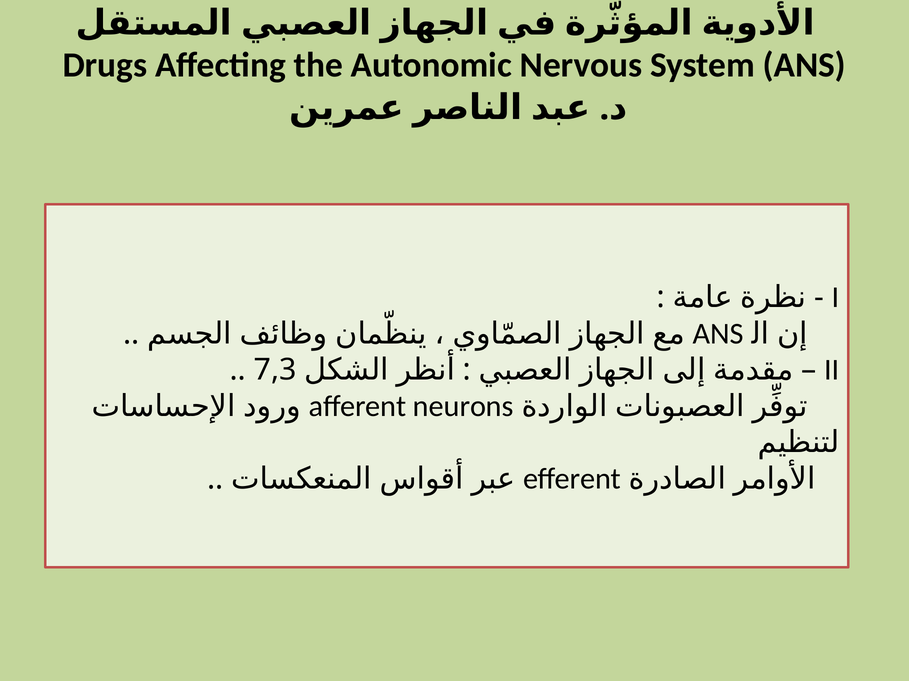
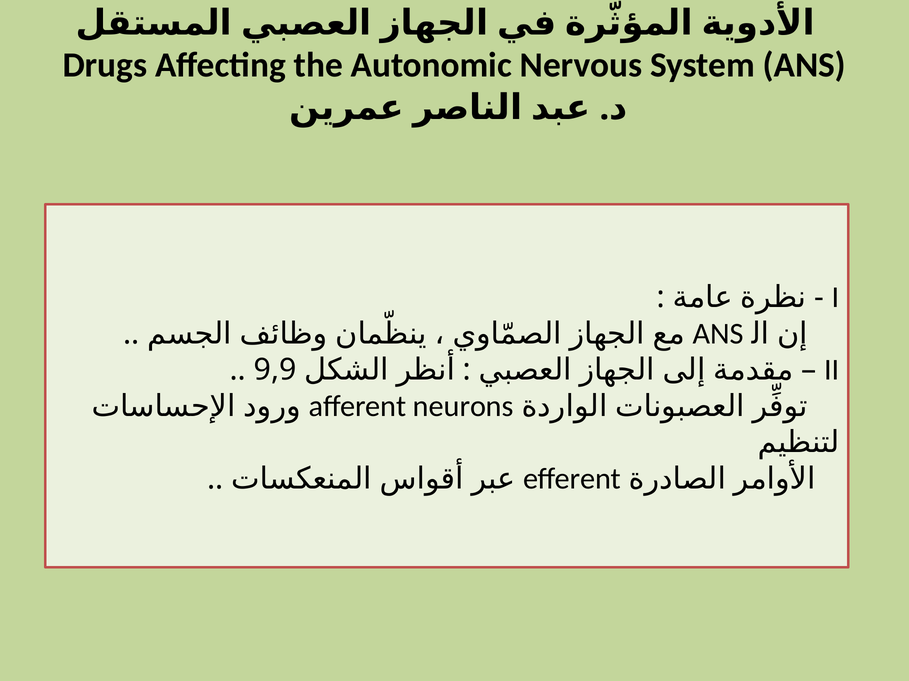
7,3: 7,3 -> 9,9
